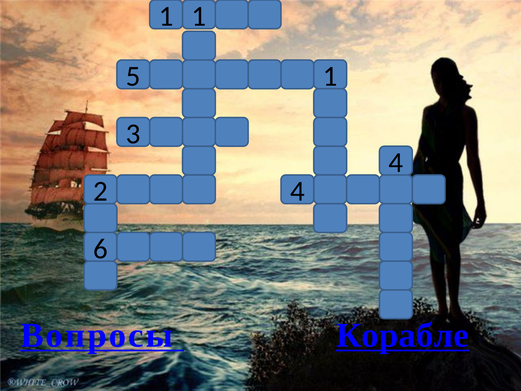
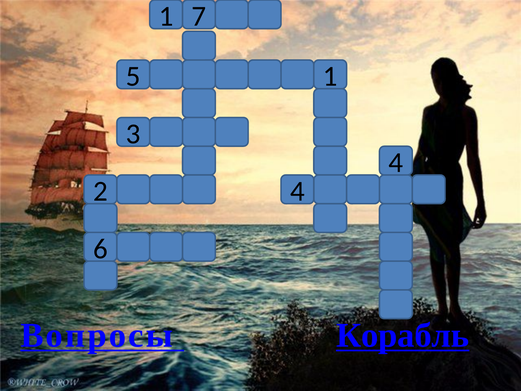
1 1: 1 -> 7
Корабле: Корабле -> Корабль
